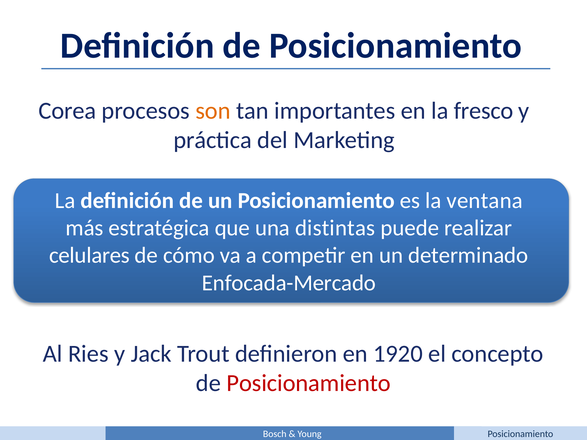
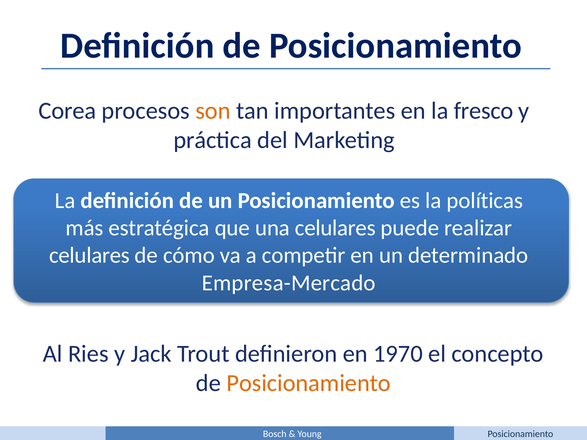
ventana: ventana -> políticas
una distintas: distintas -> celulares
Enfocada-Mercado: Enfocada-Mercado -> Empresa-Mercado
1920: 1920 -> 1970
Posicionamiento at (309, 383) colour: red -> orange
